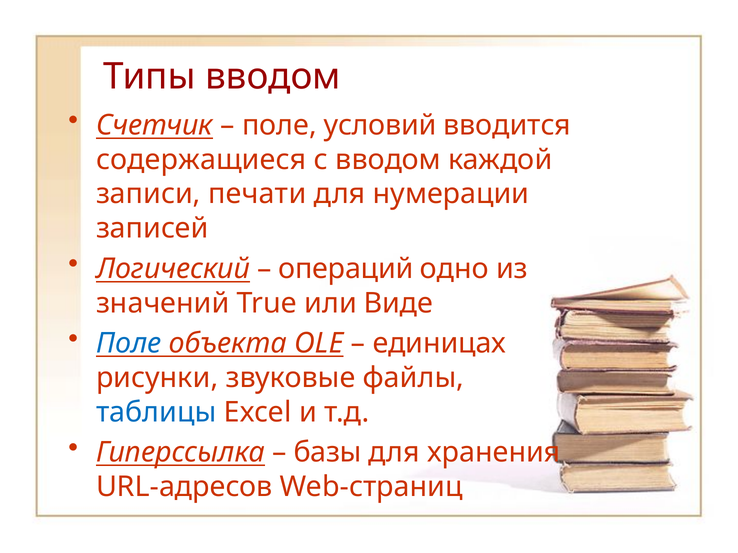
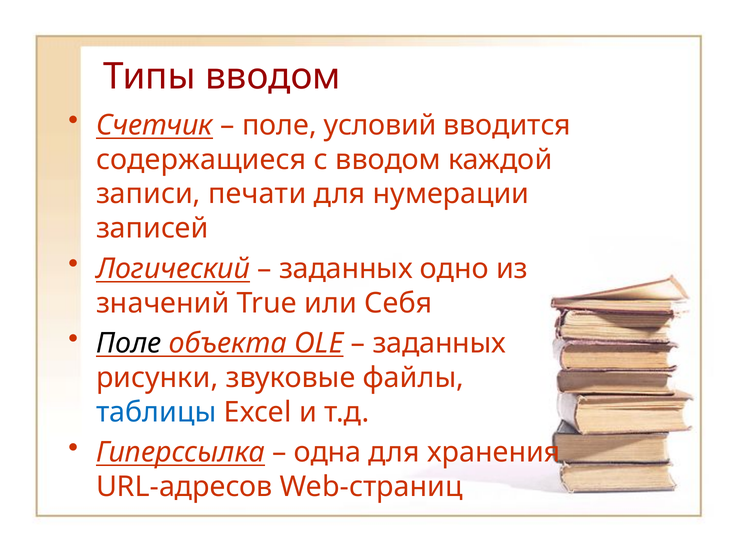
операций at (346, 269): операций -> заданных
Виде: Виде -> Себя
Поле at (129, 344) colour: blue -> black
единицах at (439, 344): единицах -> заданных
базы: базы -> одна
